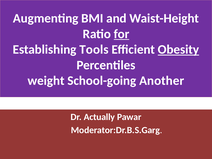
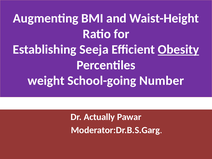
for underline: present -> none
Tools: Tools -> Seeja
Another: Another -> Number
